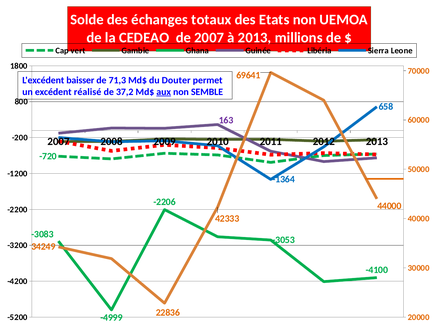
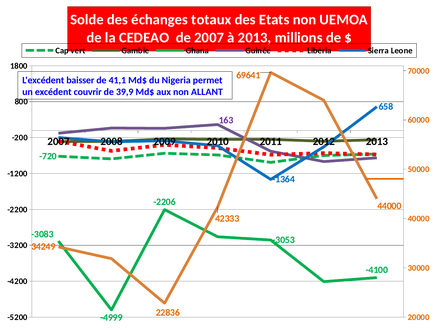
71,3: 71,3 -> 41,1
Douter: Douter -> Nigeria
réalisé: réalisé -> couvrir
37,2: 37,2 -> 39,9
aux underline: present -> none
SEMBLE: SEMBLE -> ALLANT
